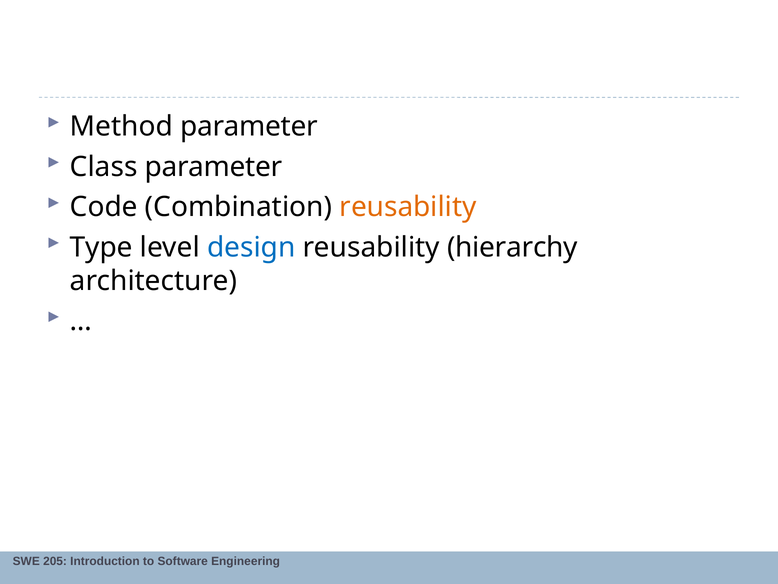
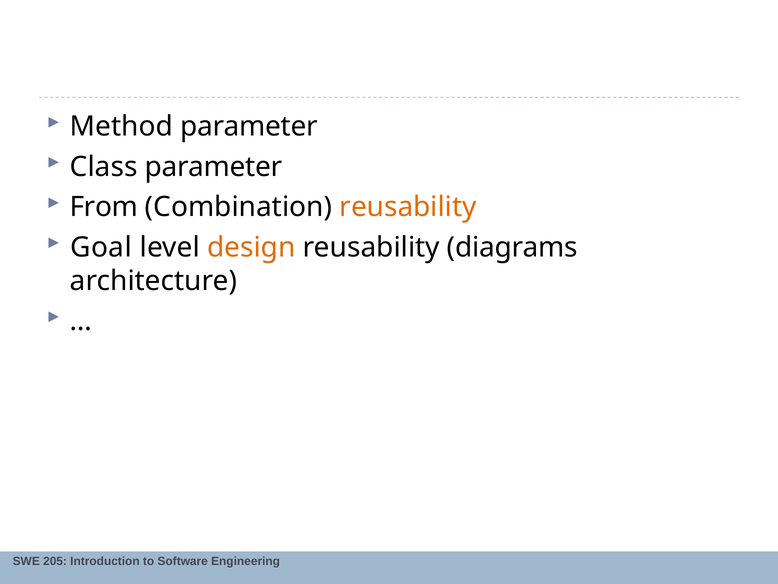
Code: Code -> From
Type: Type -> Goal
design colour: blue -> orange
hierarchy: hierarchy -> diagrams
